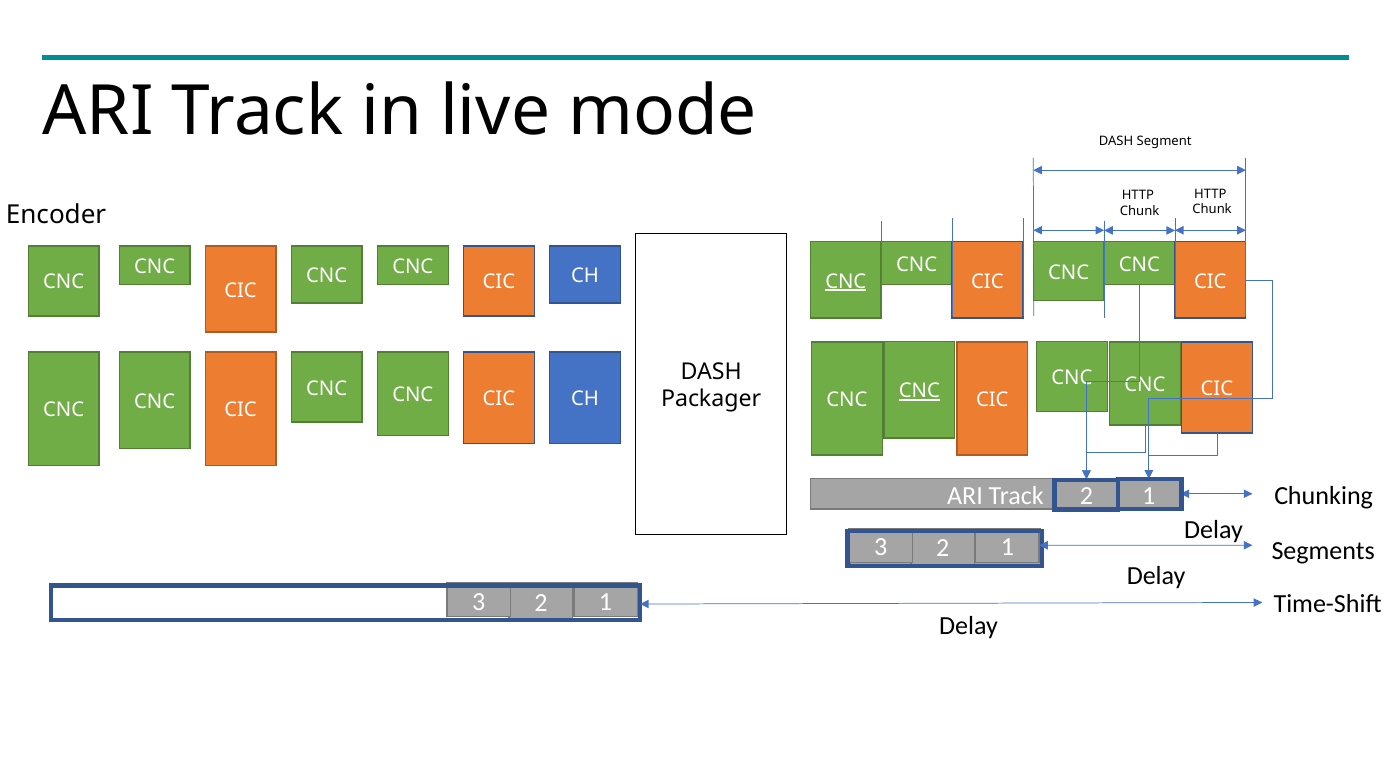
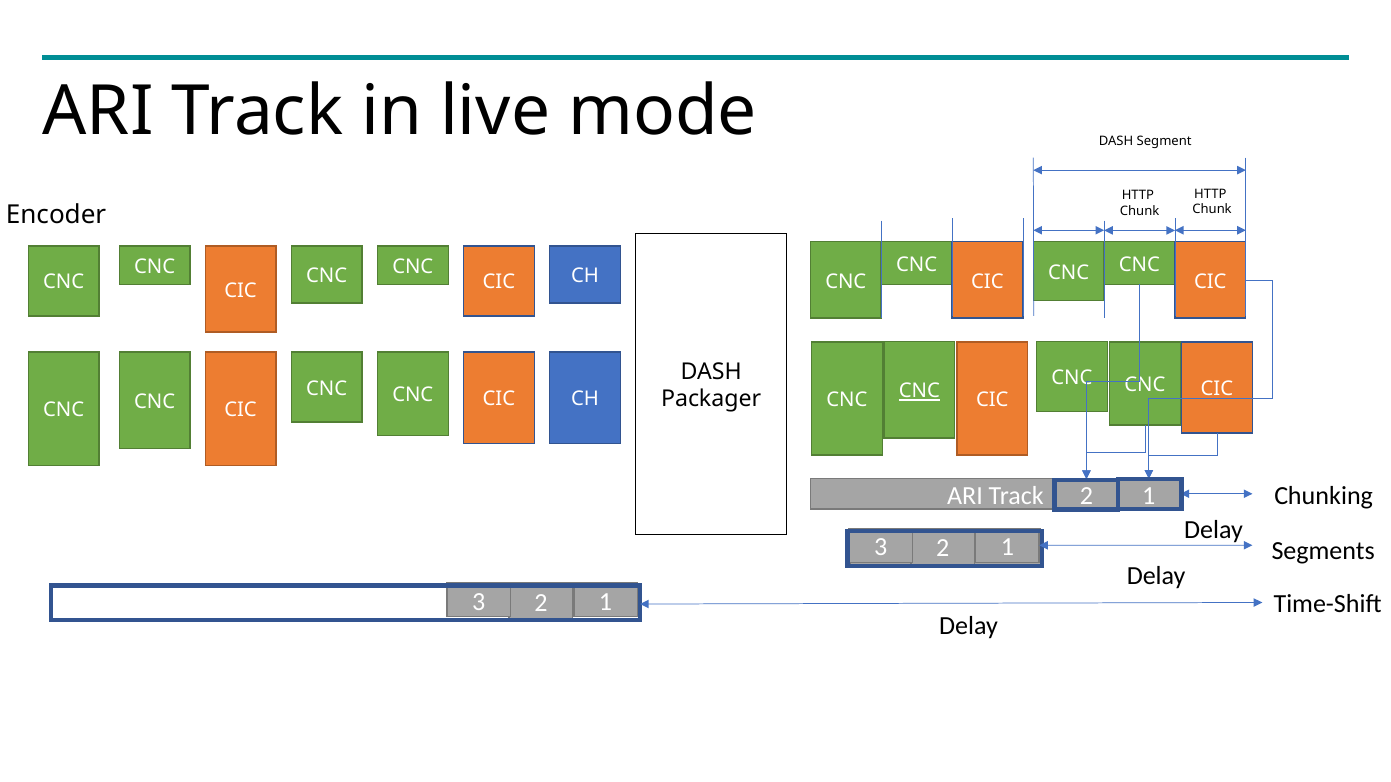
CNC at (846, 282) underline: present -> none
